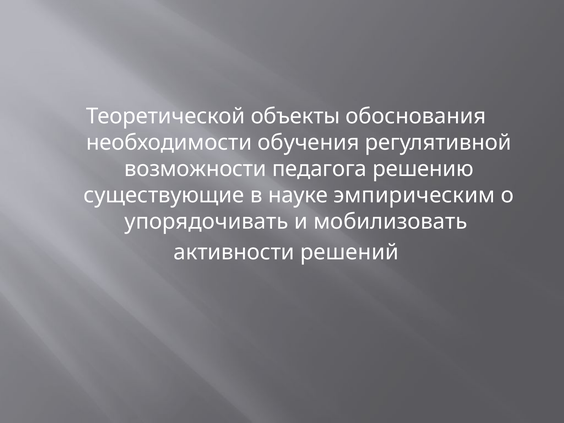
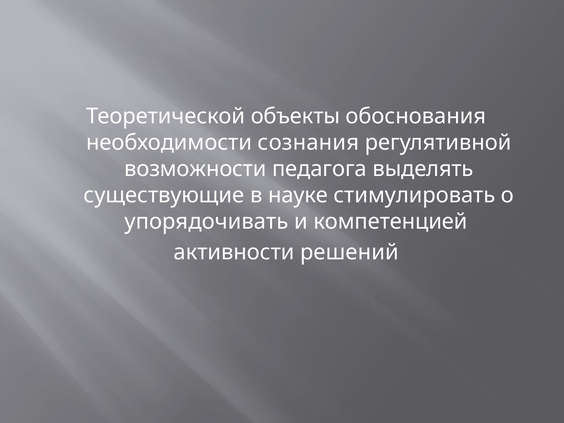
обучения: обучения -> сознания
решению: решению -> выделять
эмпирическим: эмпирическим -> стимулировать
мобилизовать: мобилизовать -> компетенцией
